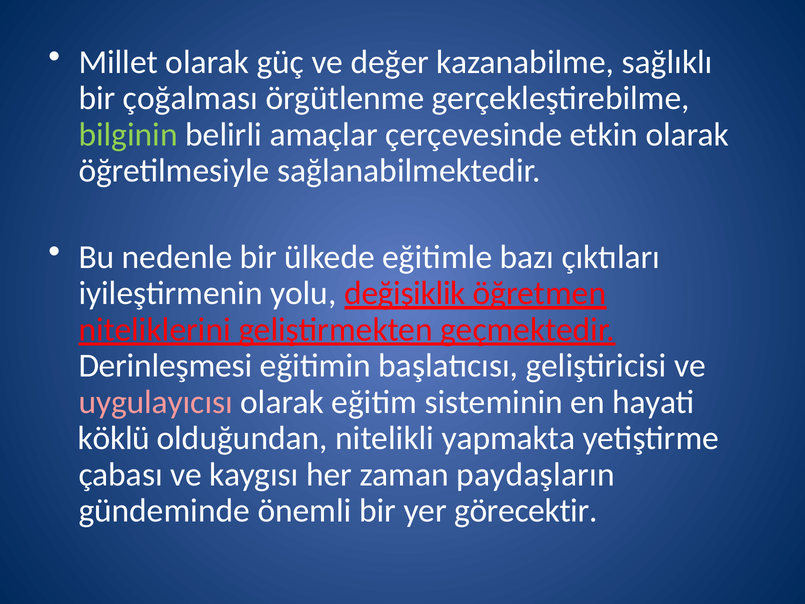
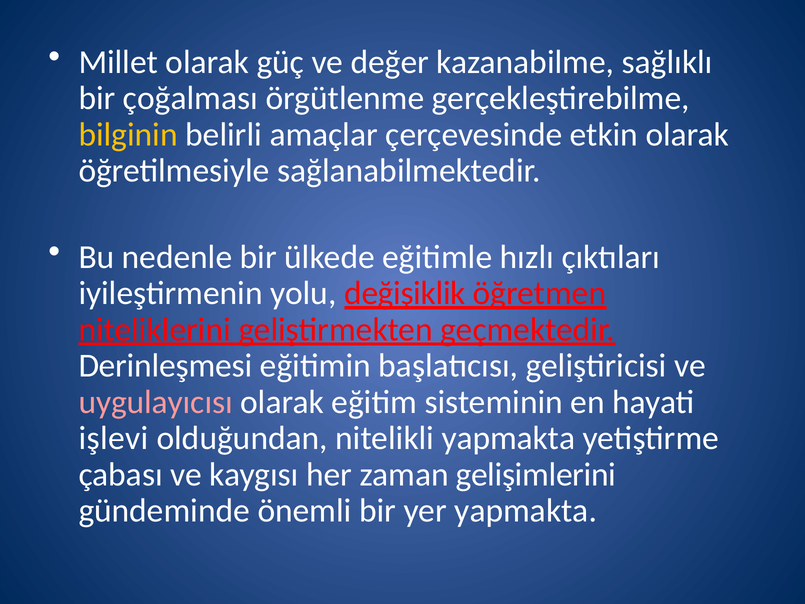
bilginin colour: light green -> yellow
bazı: bazı -> hızlı
köklü: köklü -> işlevi
paydaşların: paydaşların -> gelişimlerini
yer görecektir: görecektir -> yapmakta
